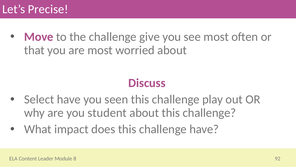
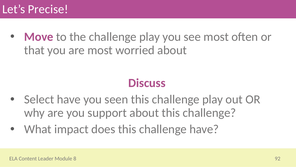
the challenge give: give -> play
student: student -> support
